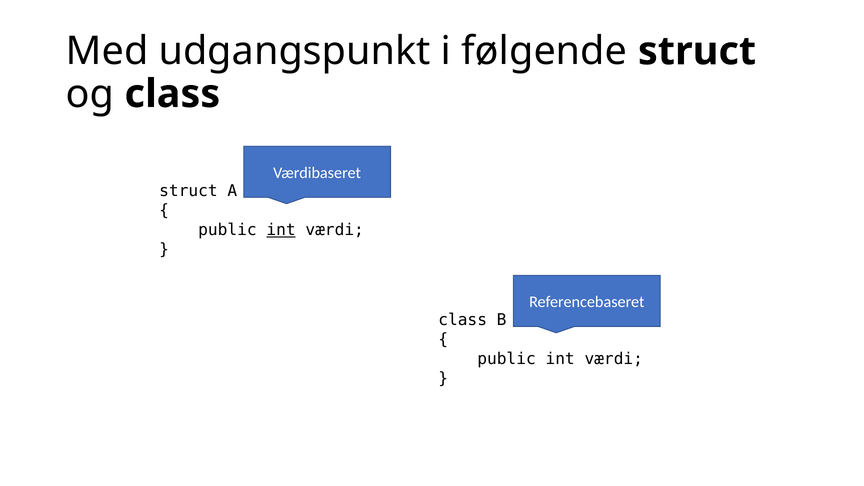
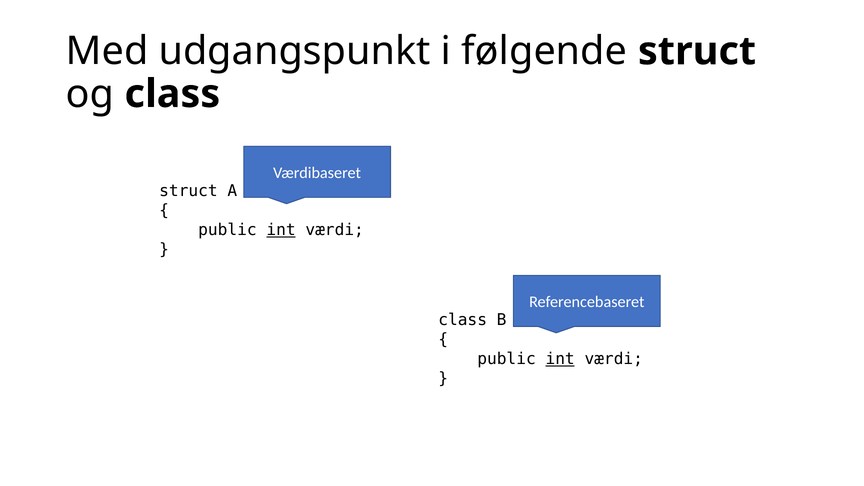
int at (560, 359) underline: none -> present
